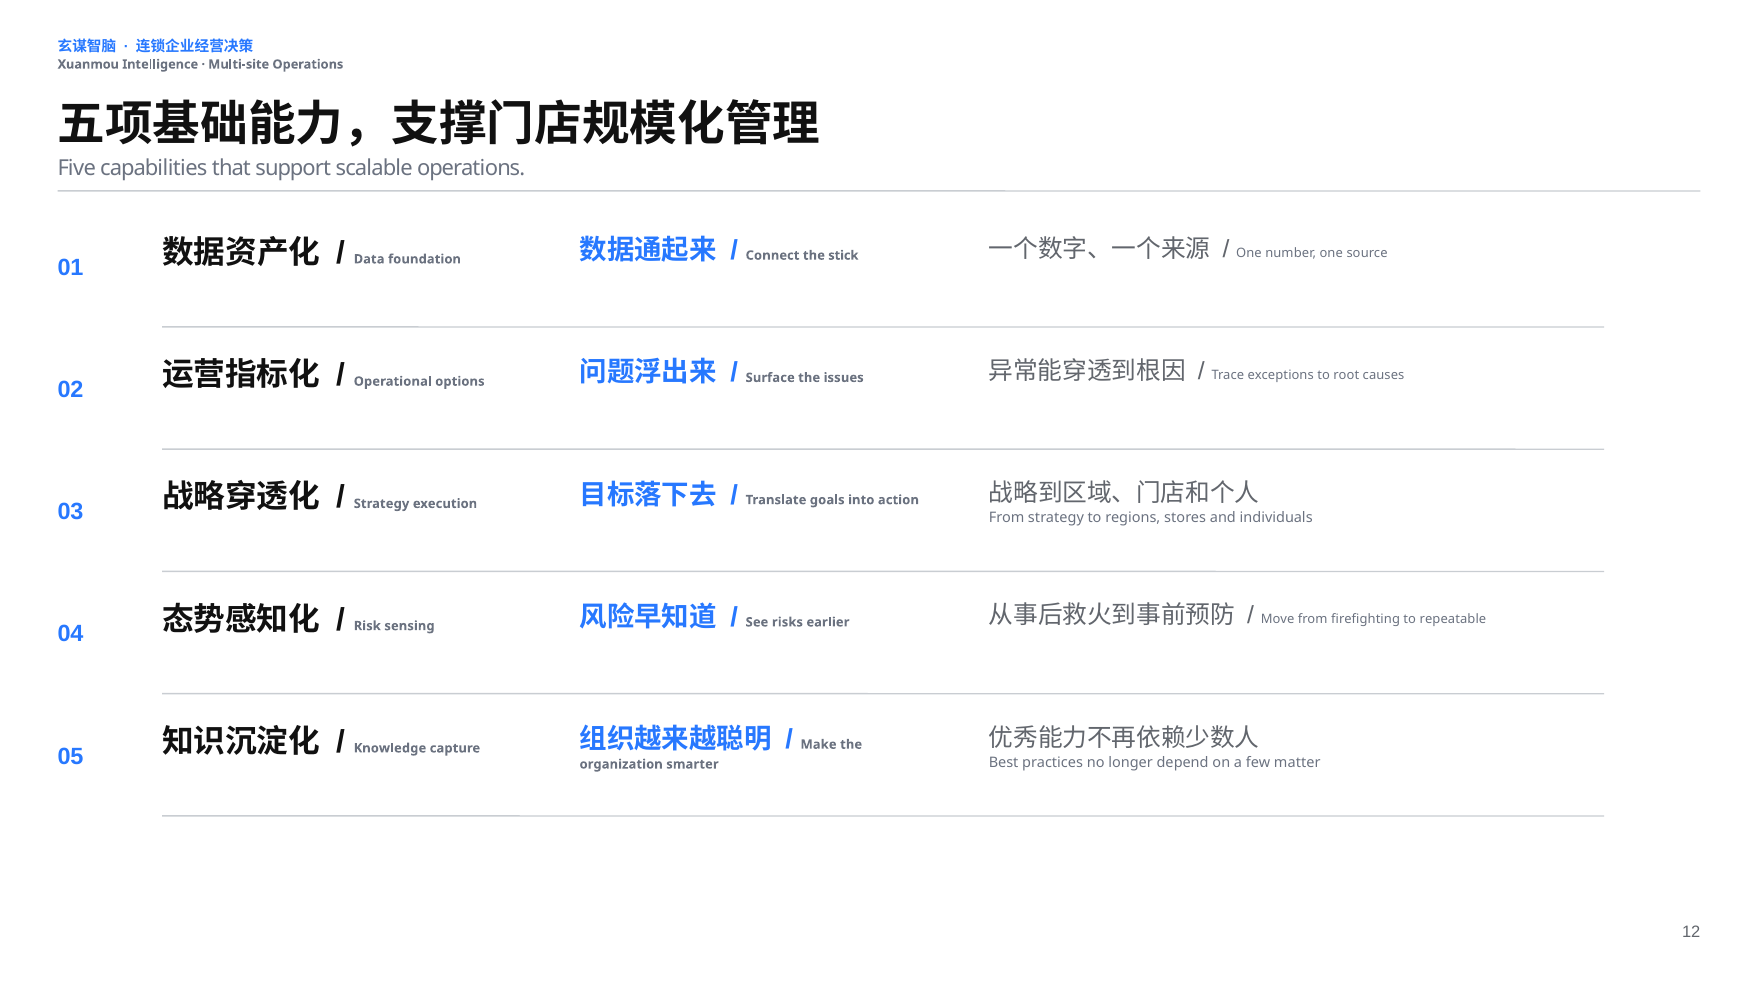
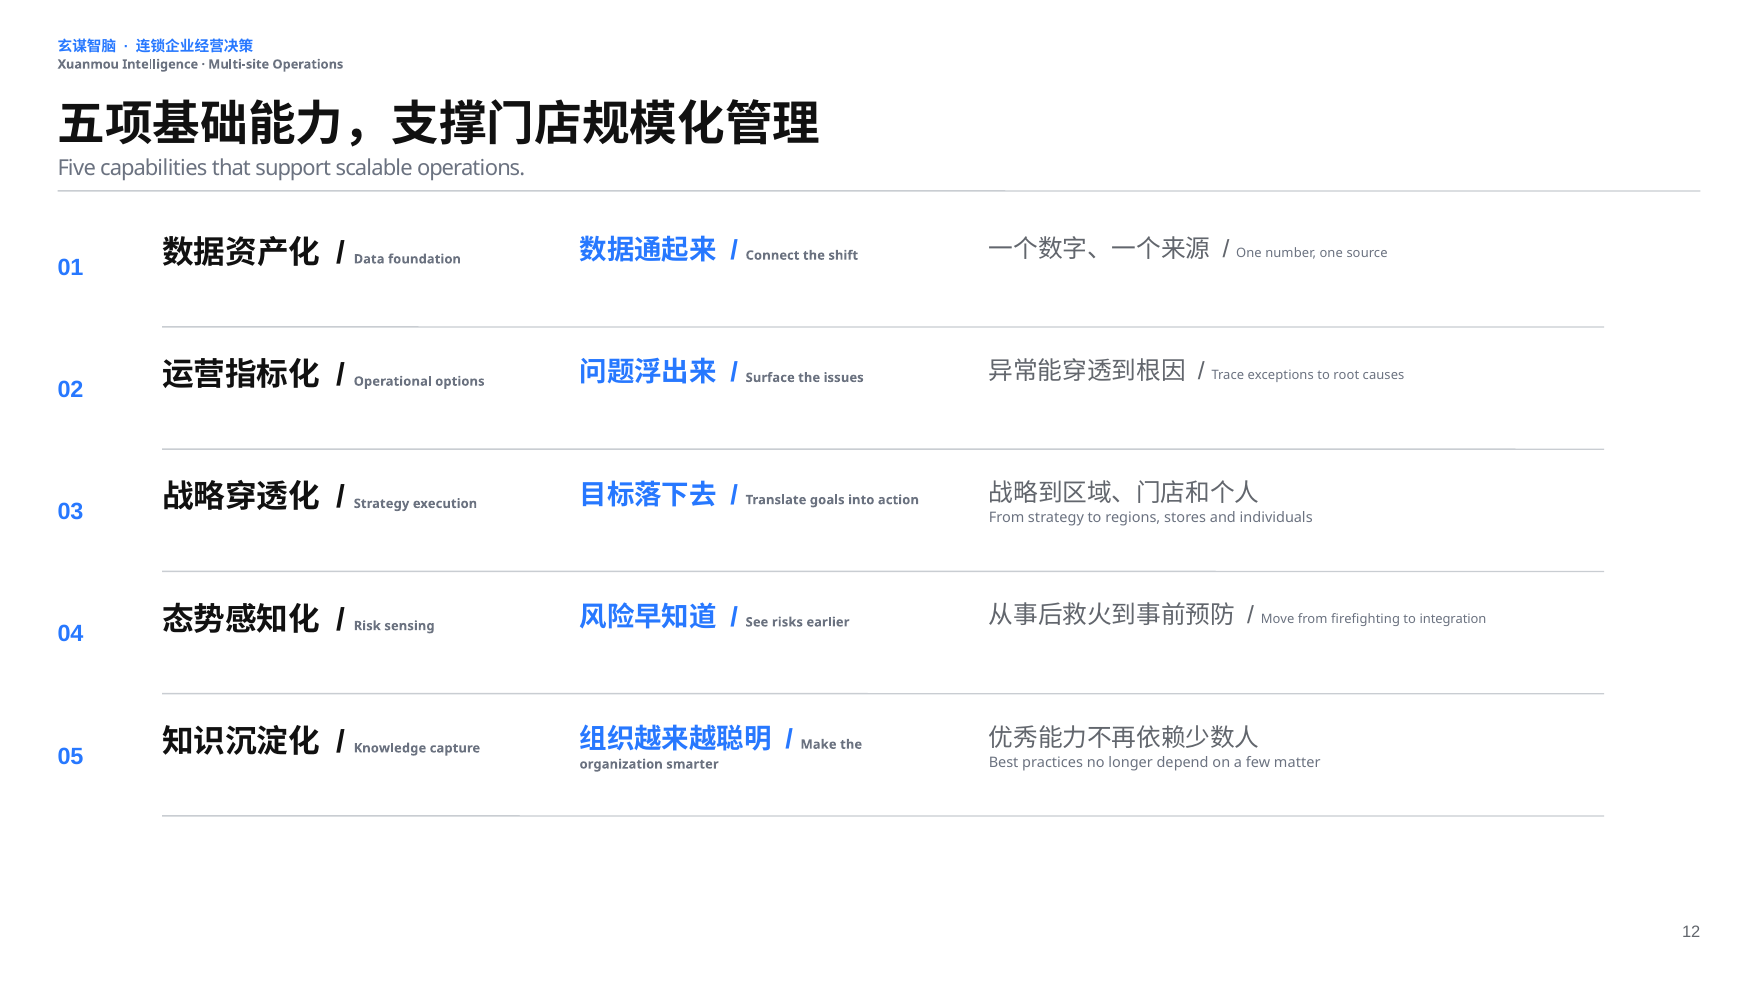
stick: stick -> shift
repeatable: repeatable -> integration
